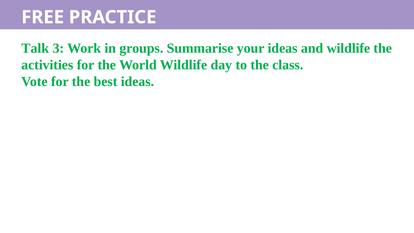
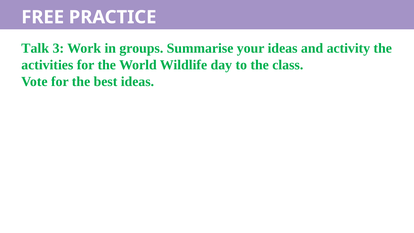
and wildlife: wildlife -> activity
